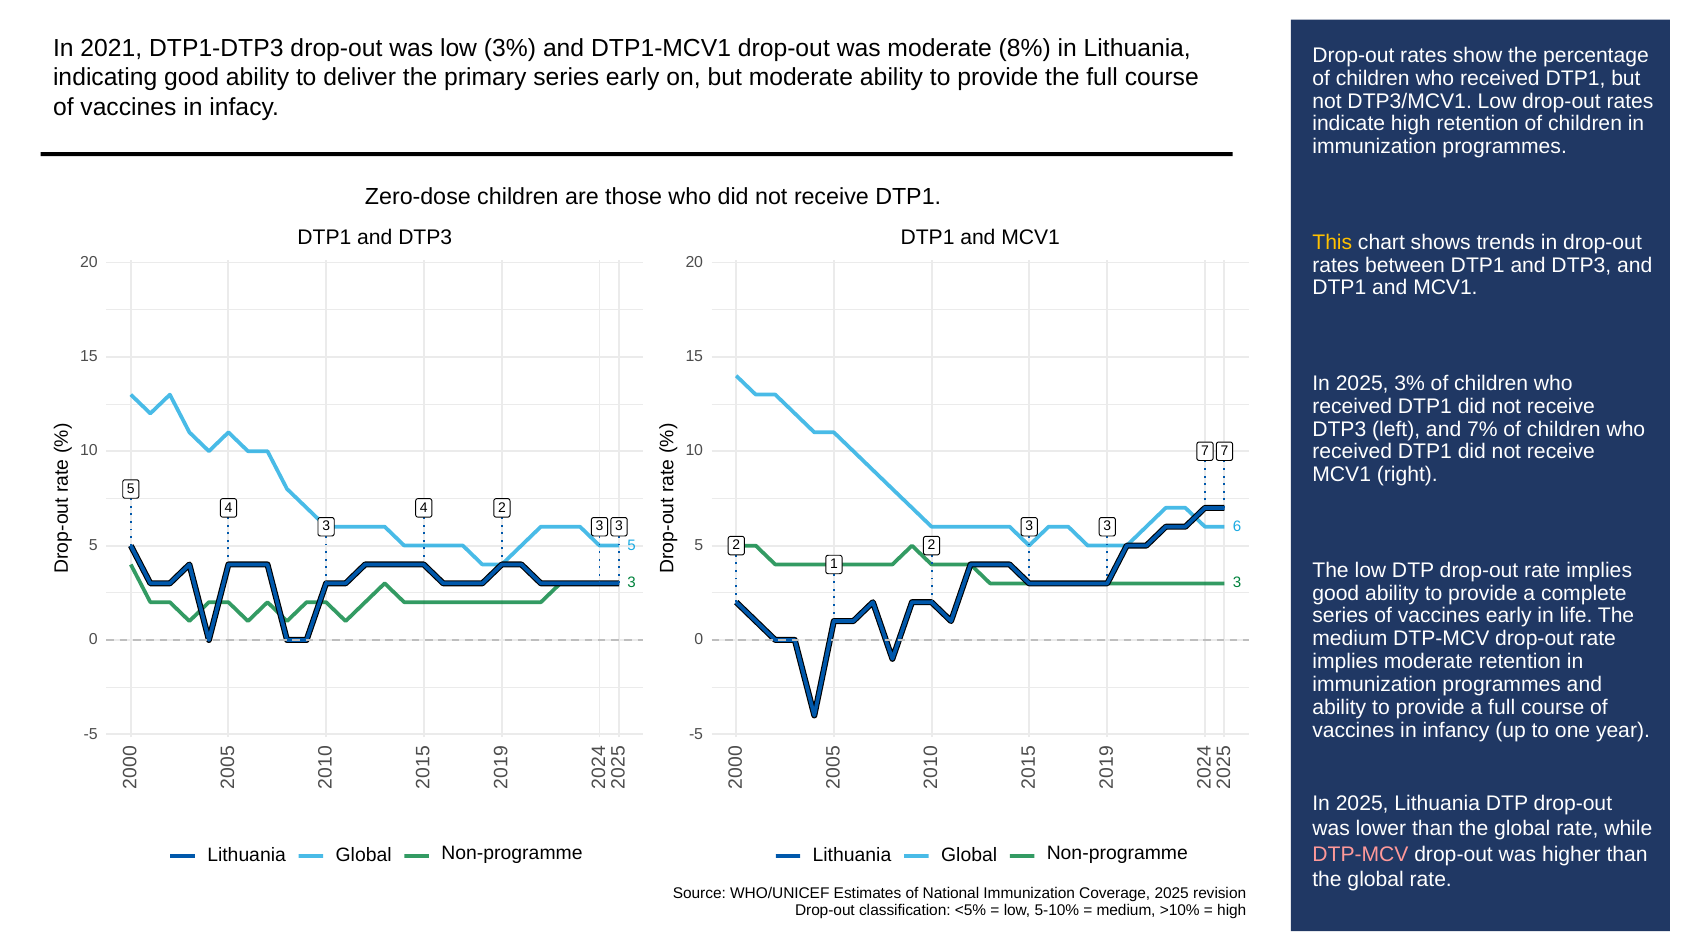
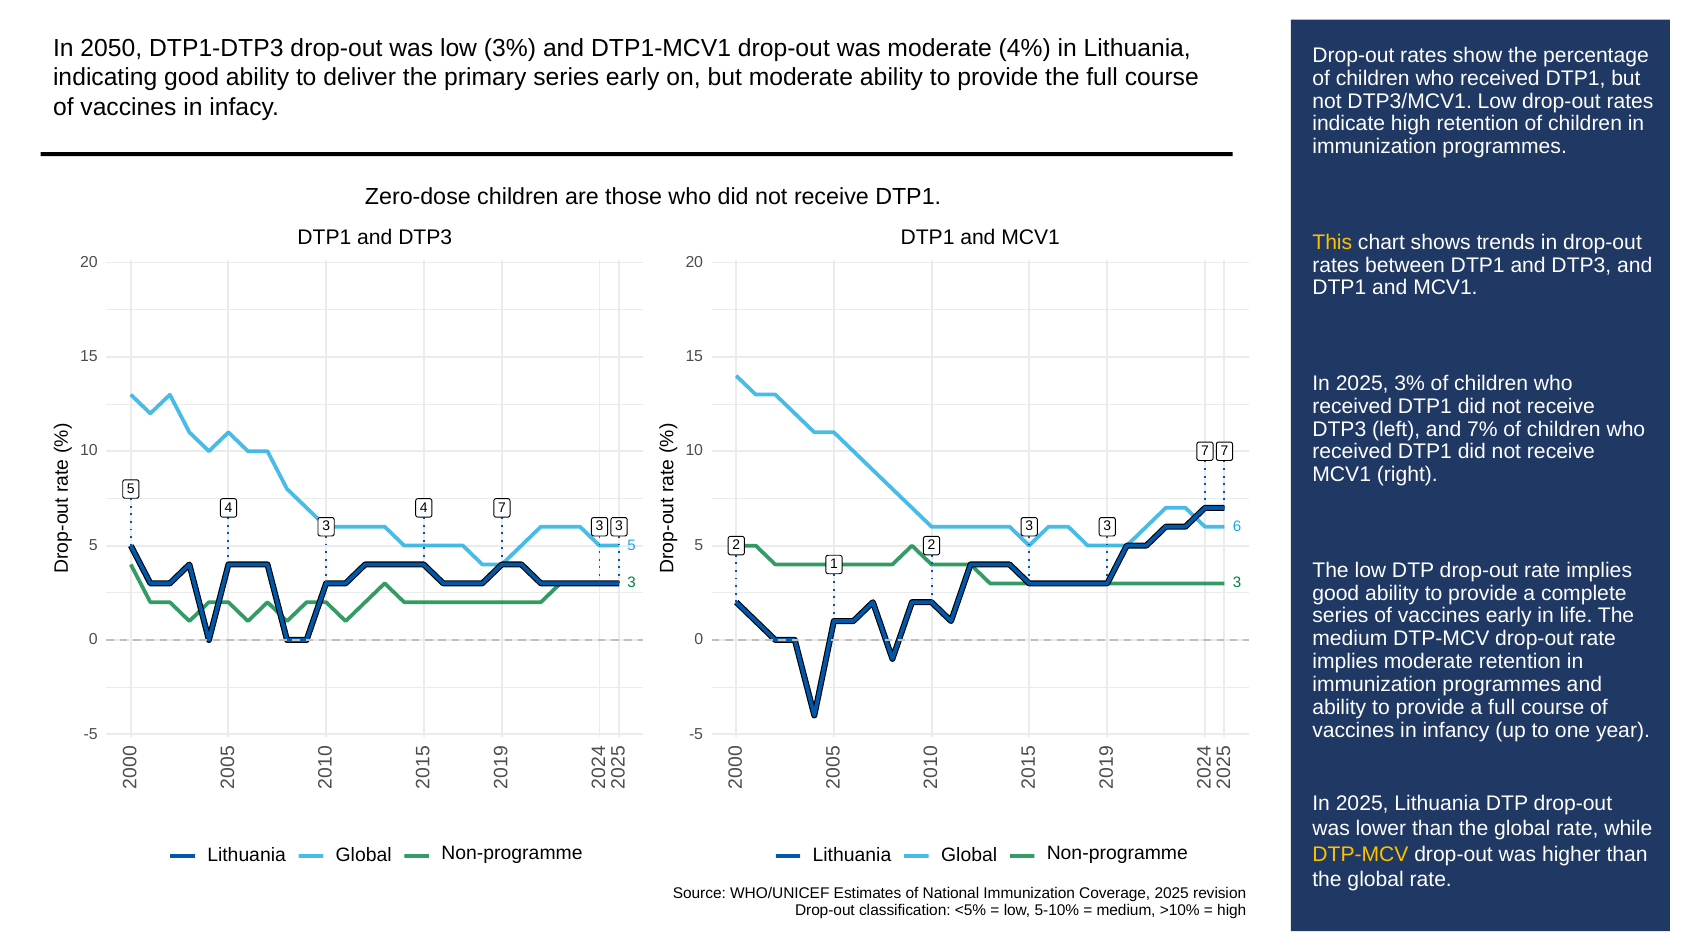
2021: 2021 -> 2050
8%: 8% -> 4%
2 at (502, 508): 2 -> 7
DTP-MCV at (1360, 854) colour: pink -> yellow
